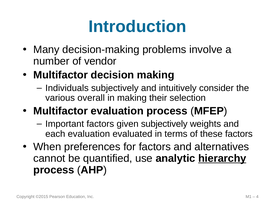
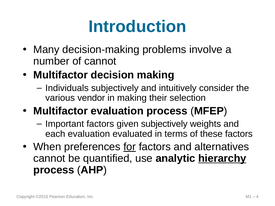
of vendor: vendor -> cannot
overall: overall -> vendor
for underline: none -> present
